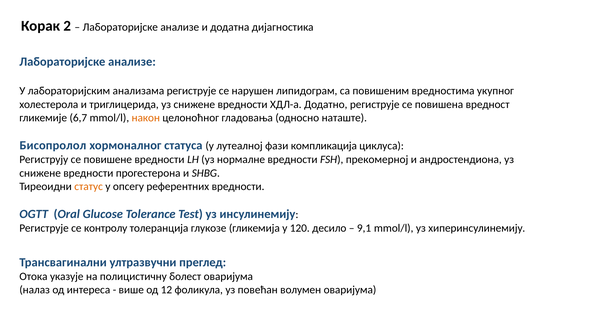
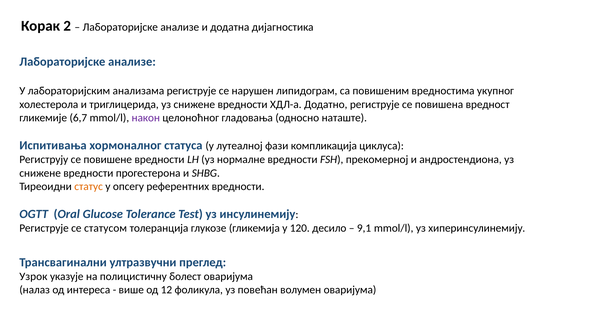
након colour: orange -> purple
Бисопролол: Бисопролол -> Испитивања
контролу: контролу -> статусом
Отока: Отока -> Узрок
